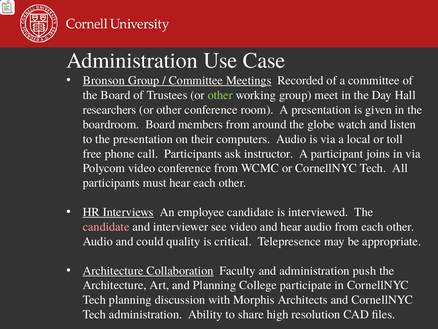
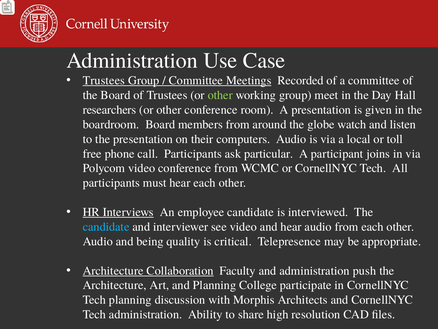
Bronson at (104, 80): Bronson -> Trustees
instructor: instructor -> particular
candidate at (106, 226) colour: pink -> light blue
could: could -> being
